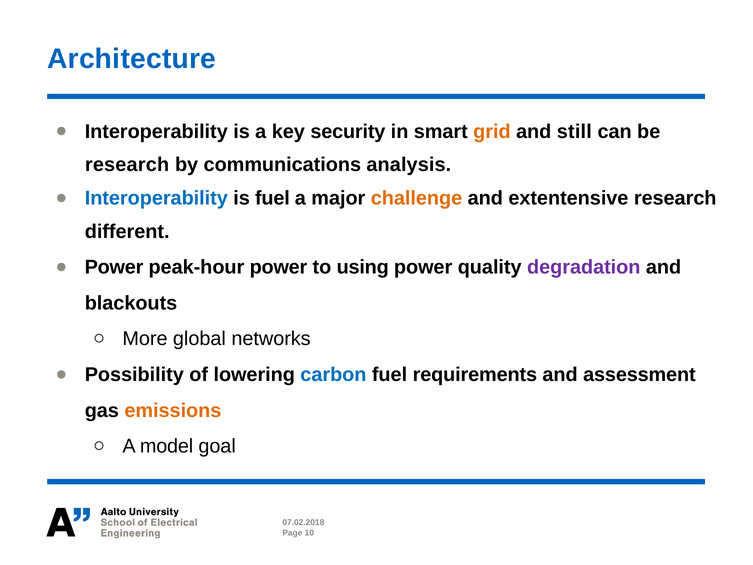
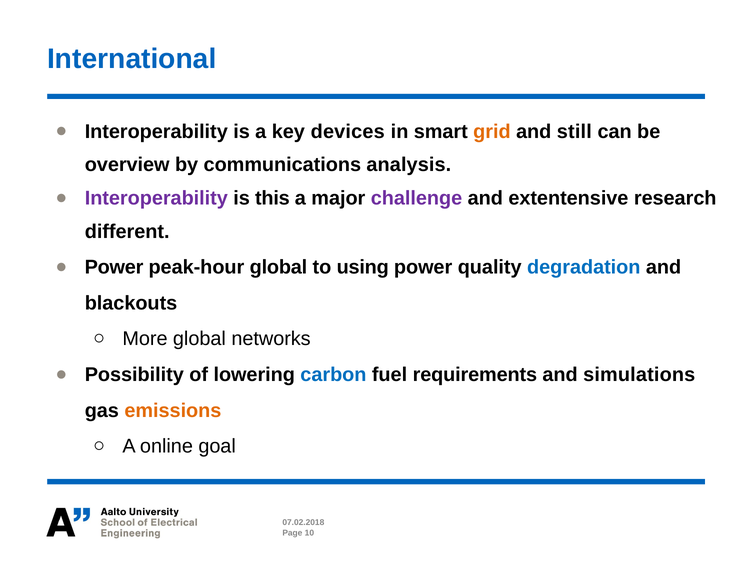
Architecture: Architecture -> International
security: security -> devices
research at (127, 165): research -> overview
Interoperability at (156, 198) colour: blue -> purple
is fuel: fuel -> this
challenge colour: orange -> purple
peak-hour power: power -> global
degradation colour: purple -> blue
assessment: assessment -> simulations
model: model -> online
